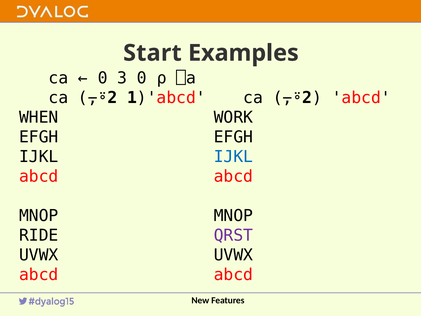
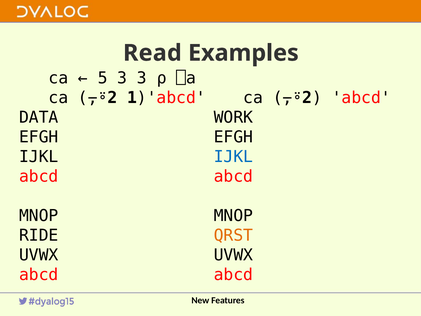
Start: Start -> Read
0 at (103, 78): 0 -> 5
3 0: 0 -> 3
WHEN: WHEN -> DATA
QRST colour: purple -> orange
